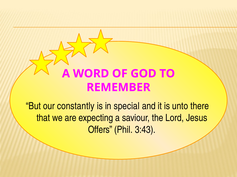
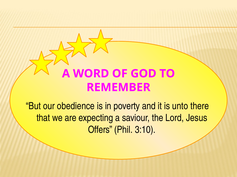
constantly: constantly -> obedience
special: special -> poverty
3:43: 3:43 -> 3:10
